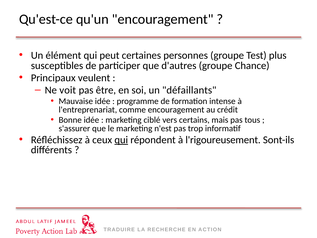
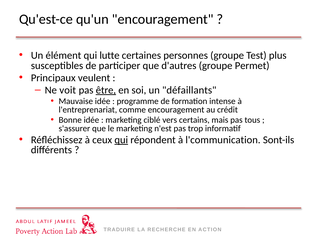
peut: peut -> lutte
Chance: Chance -> Permet
être underline: none -> present
l'rigoureusement: l'rigoureusement -> l'communication
